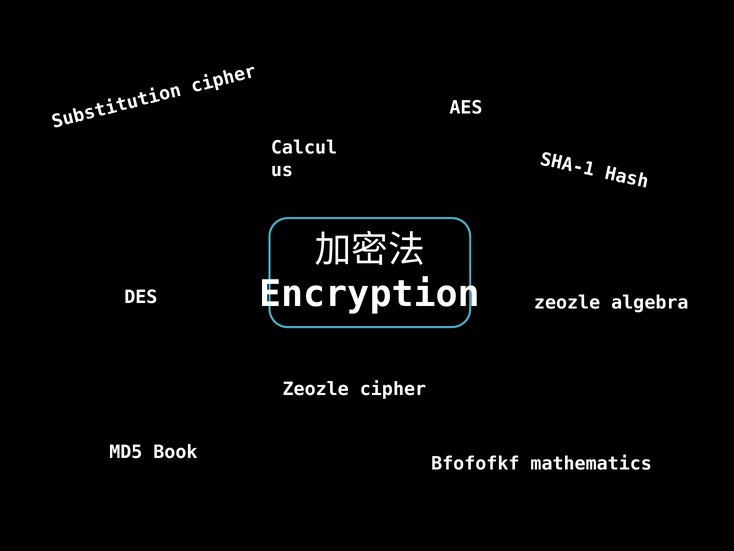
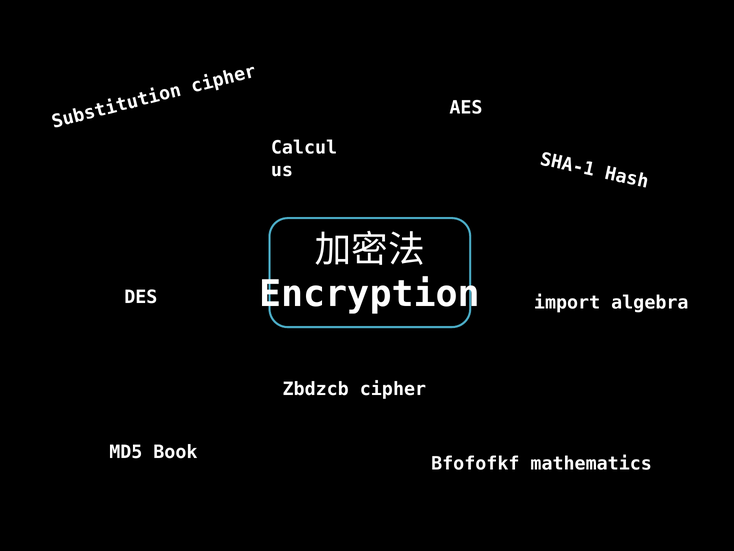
zeozle at (567, 303): zeozle -> import
Zeozle at (316, 389): Zeozle -> Zbdzcb
